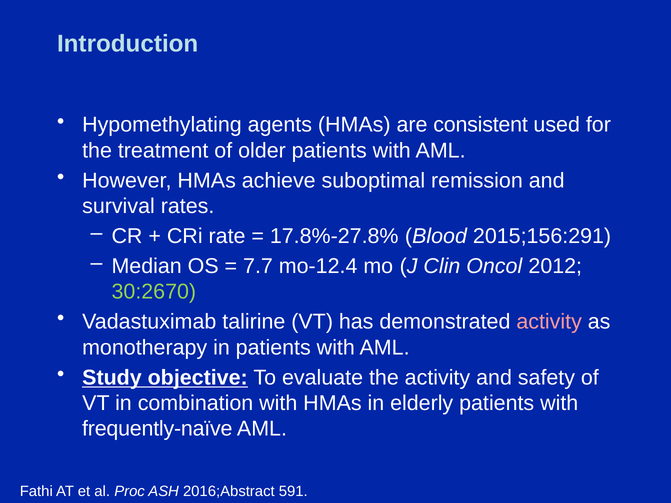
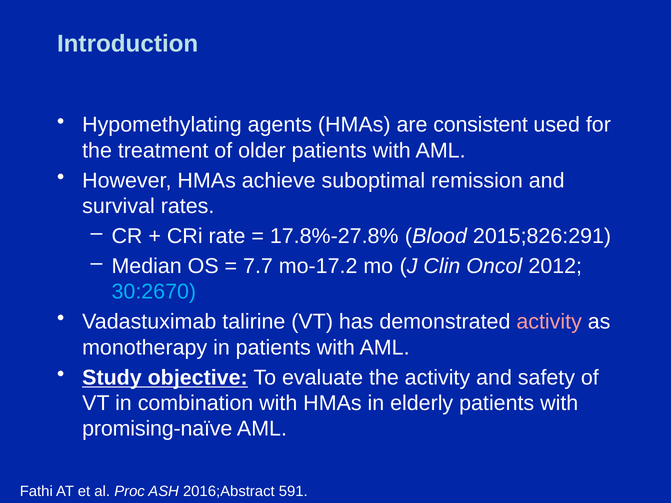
2015;156:291: 2015;156:291 -> 2015;826:291
mo-12.4: mo-12.4 -> mo-17.2
30:2670 colour: light green -> light blue
frequently-naïve: frequently-naïve -> promising-naïve
